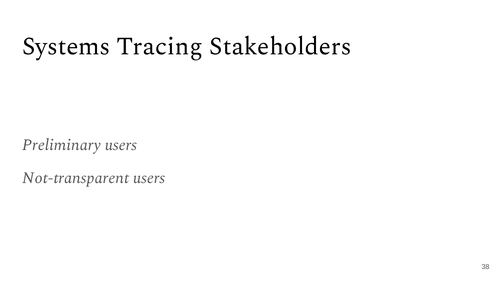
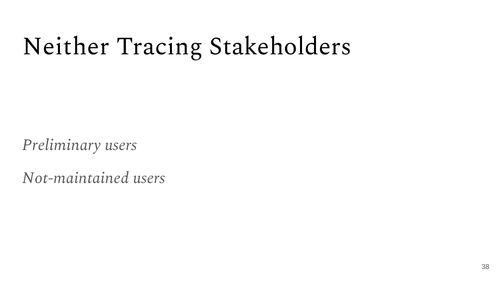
Systems: Systems -> Neither
Not-transparent: Not-transparent -> Not-maintained
